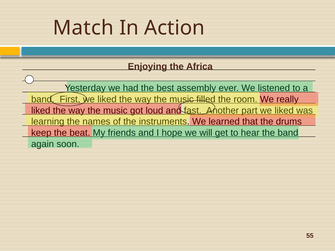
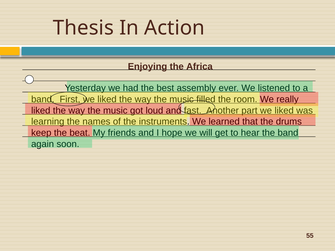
Match: Match -> Thesis
